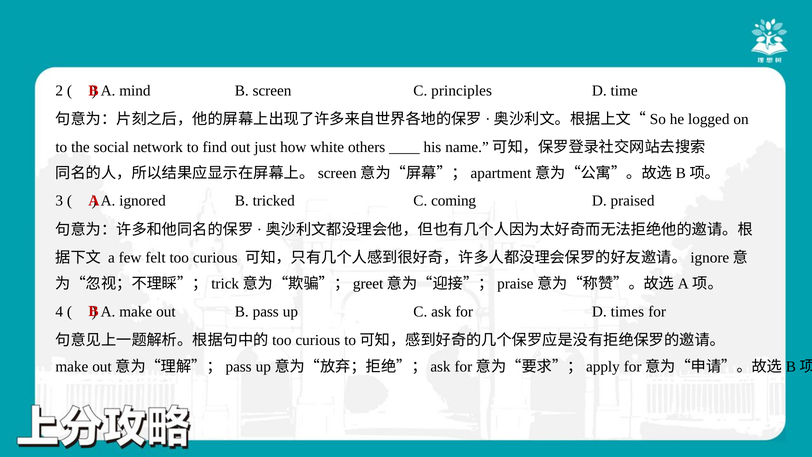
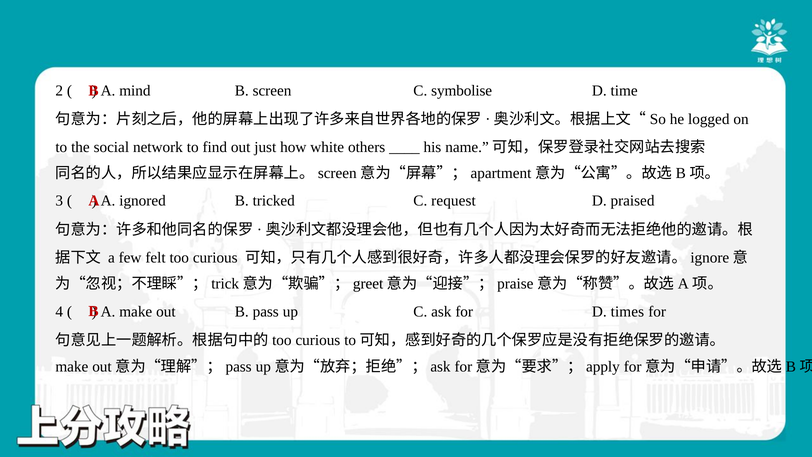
principles: principles -> symbolise
coming: coming -> request
